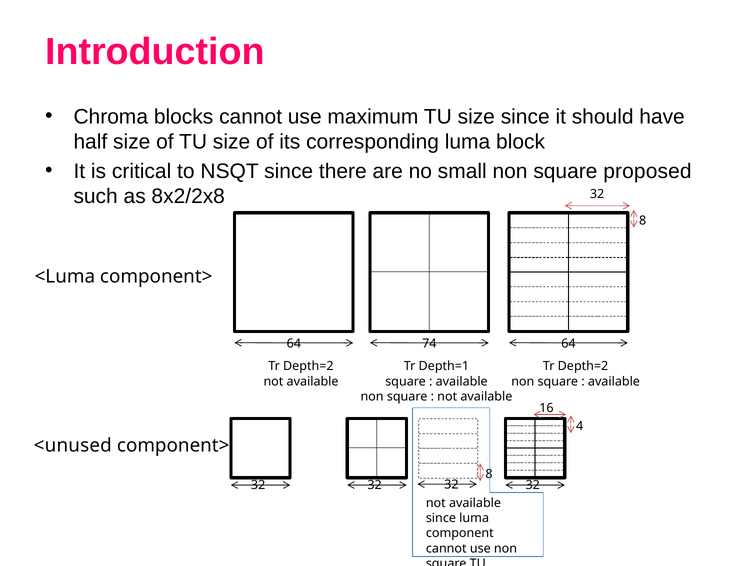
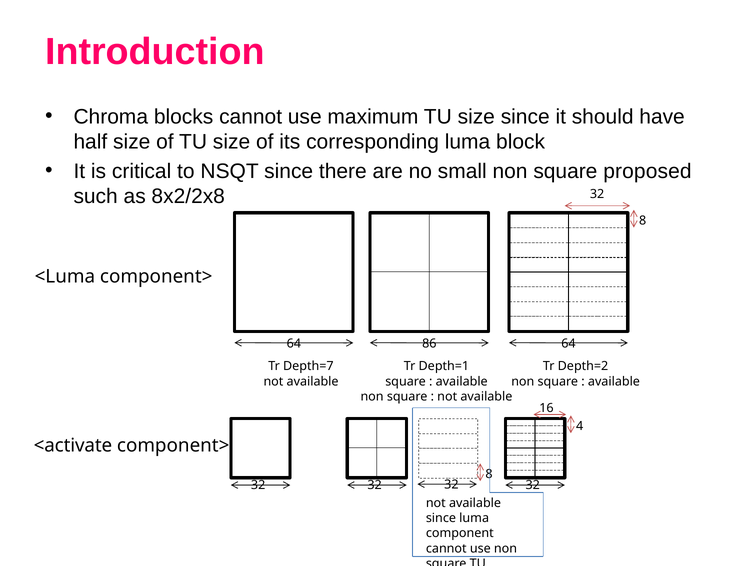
74: 74 -> 86
Depth=2 at (308, 366): Depth=2 -> Depth=7
<unused: <unused -> <activate
